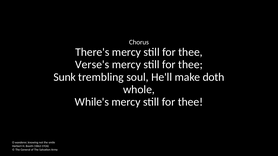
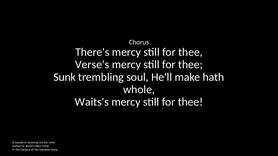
doth: doth -> hath
While's: While's -> Waits's
